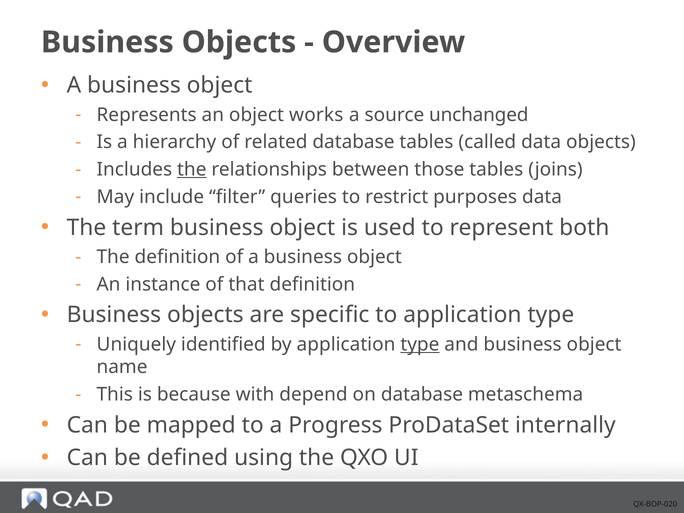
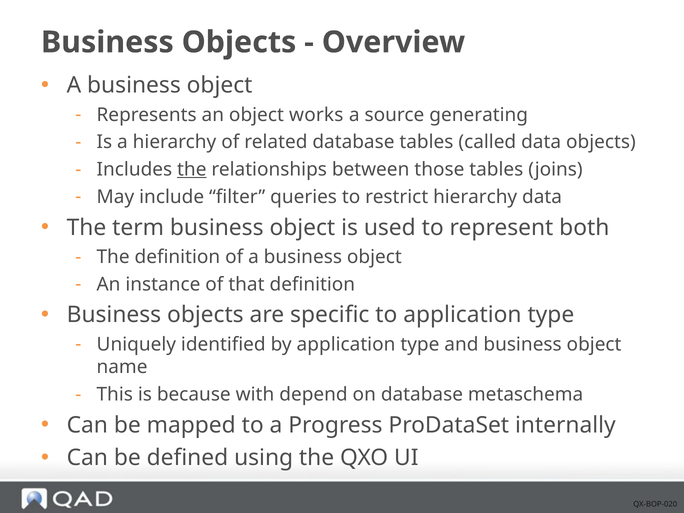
unchanged: unchanged -> generating
restrict purposes: purposes -> hierarchy
type at (420, 344) underline: present -> none
